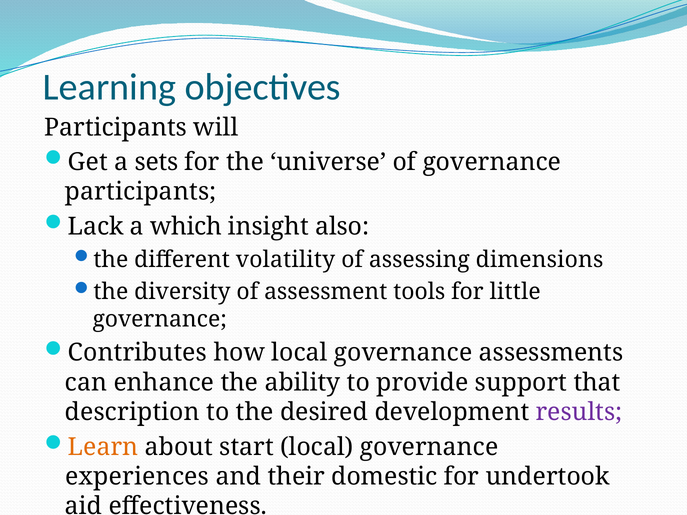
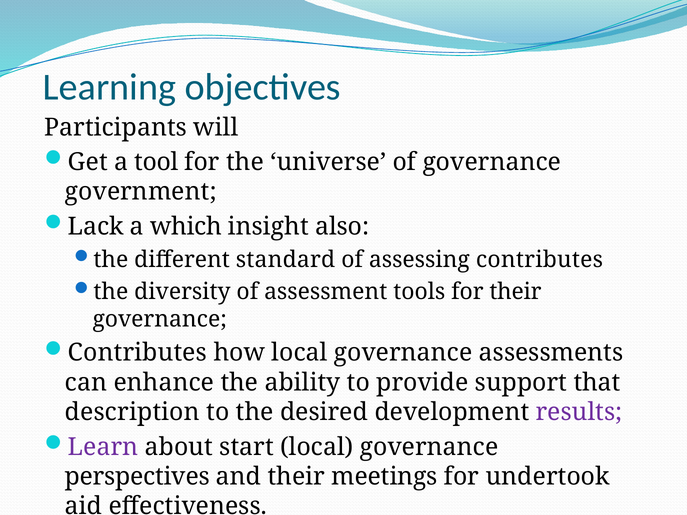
sets: sets -> tool
participants at (141, 192): participants -> government
volatility: volatility -> standard
assessing dimensions: dimensions -> contributes
for little: little -> their
Learn colour: orange -> purple
experiences: experiences -> perspectives
domestic: domestic -> meetings
